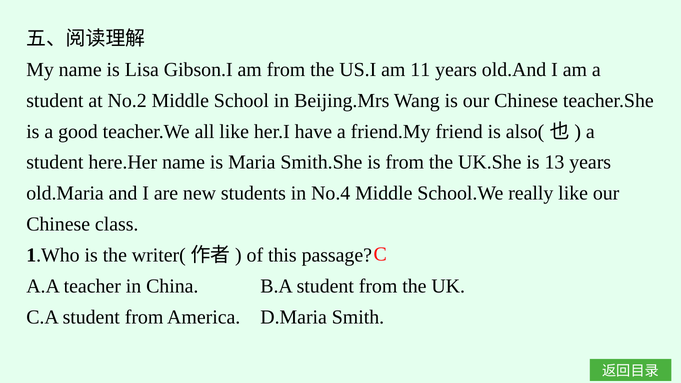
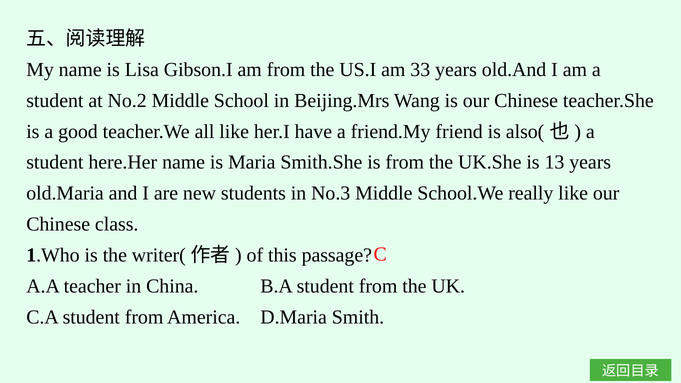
11: 11 -> 33
No.4: No.4 -> No.3
